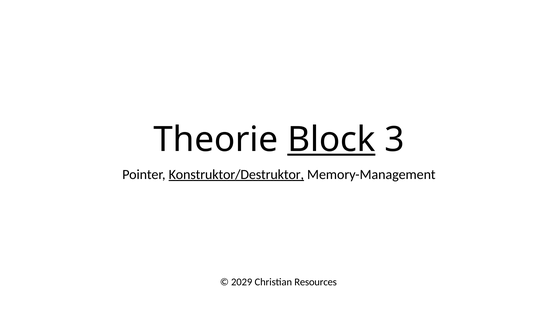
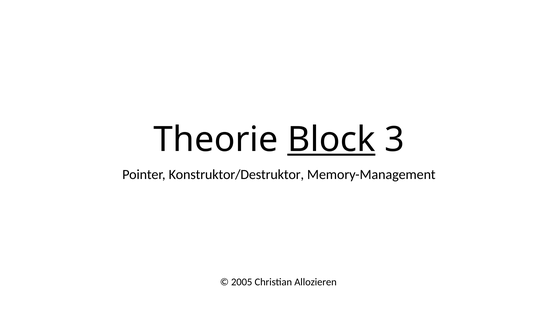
Konstruktor/Destruktor underline: present -> none
2029: 2029 -> 2005
Resources: Resources -> Allozieren
